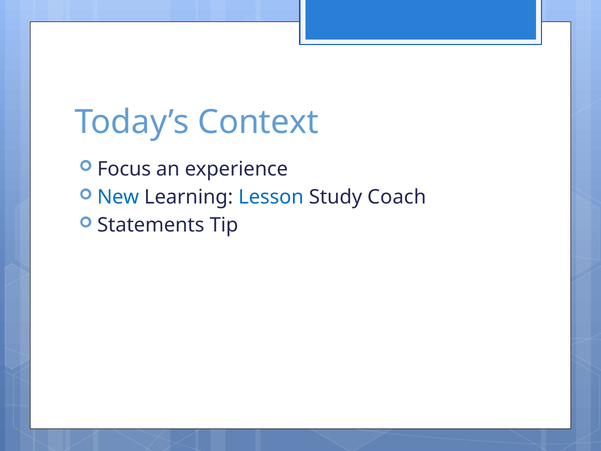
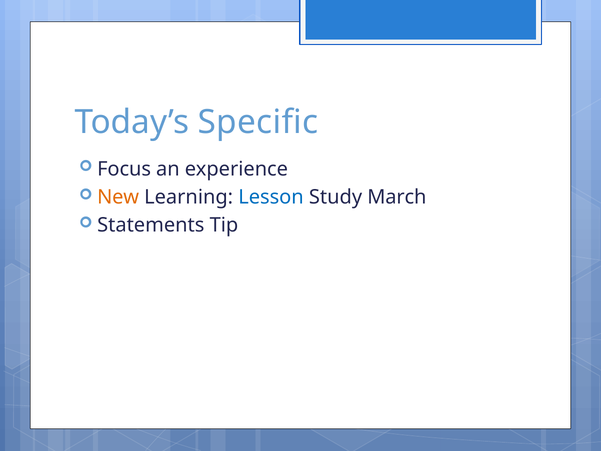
Context: Context -> Specific
New colour: blue -> orange
Coach: Coach -> March
